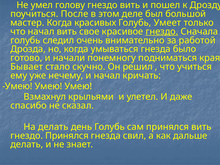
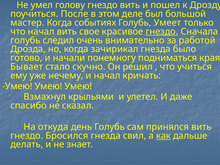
красивых: красивых -> событиях
умываться: умываться -> зачирикал
На делать: делать -> откуда
гнездо Принялся: Принялся -> Бросился
как underline: none -> present
